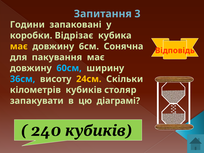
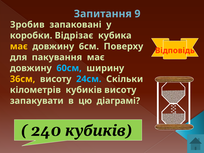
3: 3 -> 9
Години: Години -> Зробив
Сонячна: Сонячна -> Поверху
36см colour: light blue -> yellow
24см colour: yellow -> light blue
кубиків столяр: столяр -> висоту
